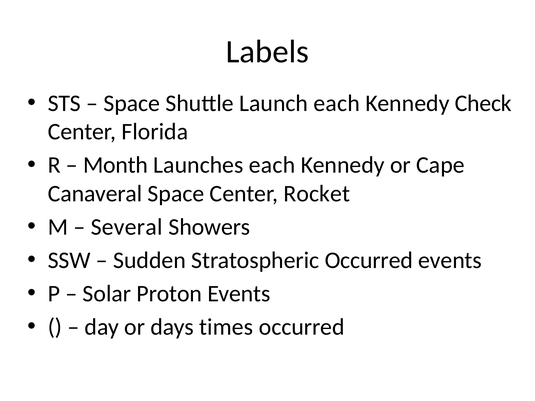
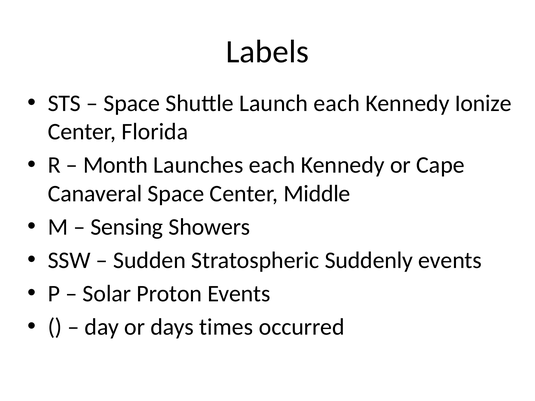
Check: Check -> Ionize
Rocket: Rocket -> Middle
Several: Several -> Sensing
Stratospheric Occurred: Occurred -> Suddenly
